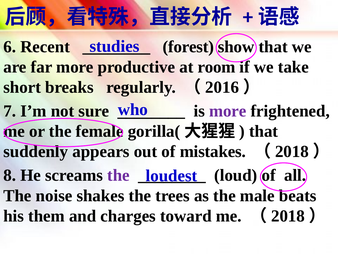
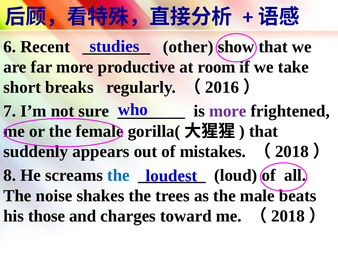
forest: forest -> other
the at (118, 175) colour: purple -> blue
them: them -> those
